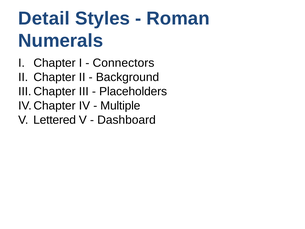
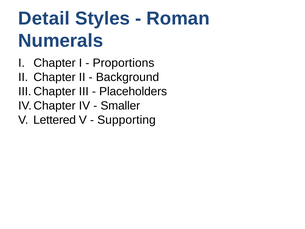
Connectors: Connectors -> Proportions
Multiple: Multiple -> Smaller
Dashboard: Dashboard -> Supporting
